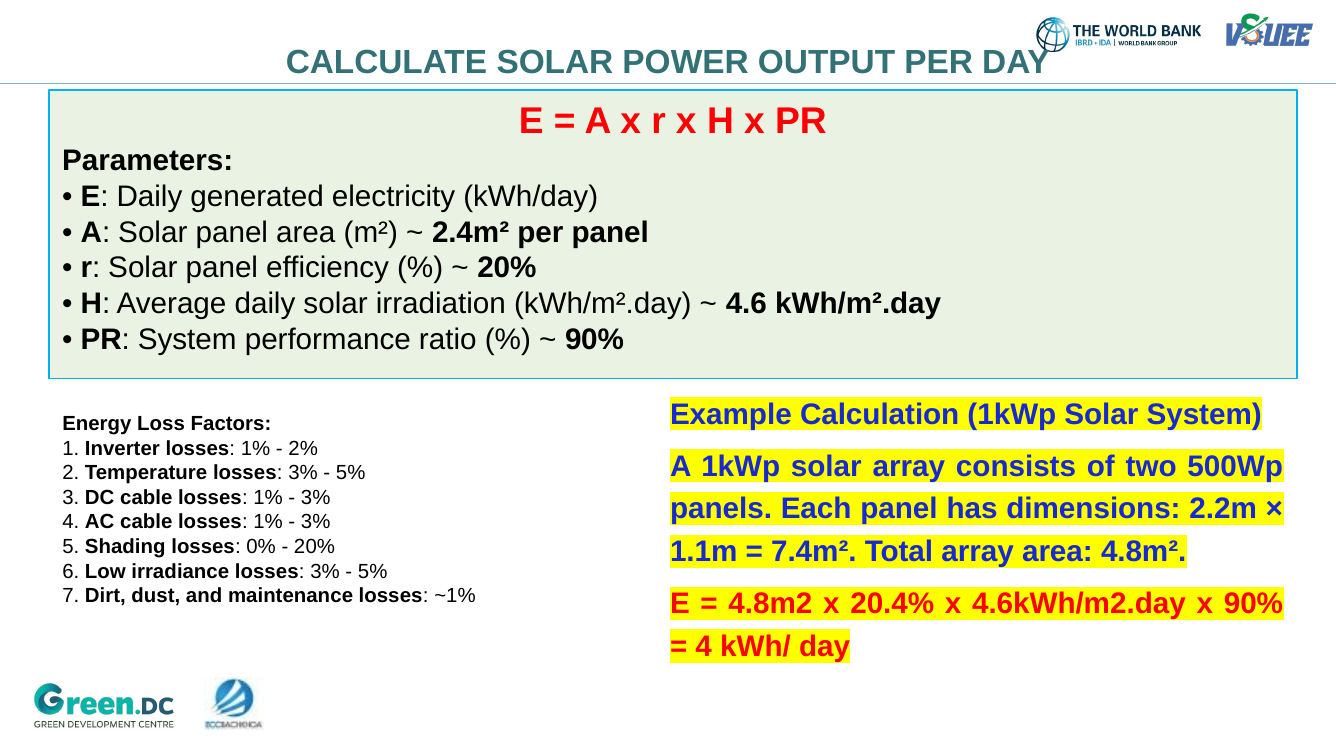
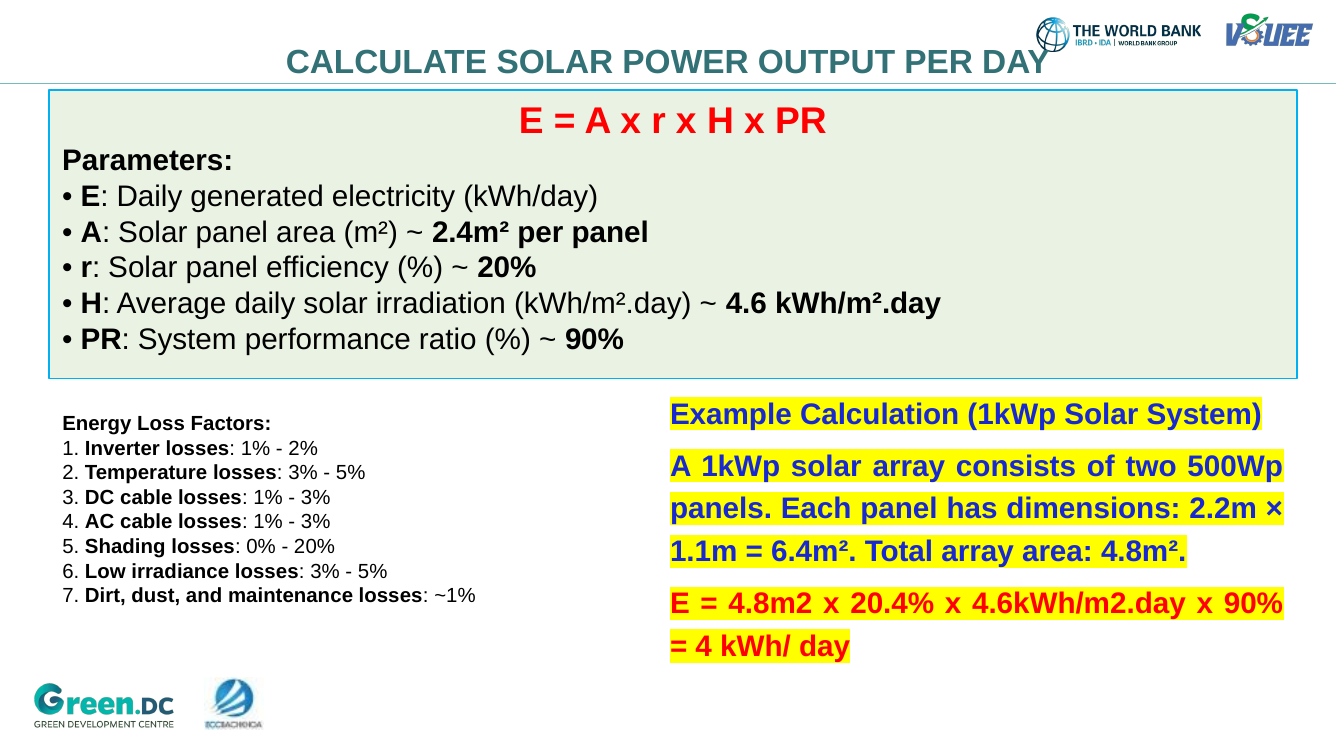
7.4m²: 7.4m² -> 6.4m²
